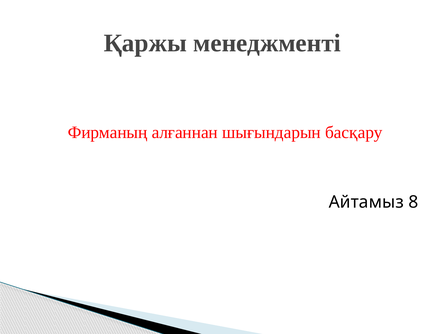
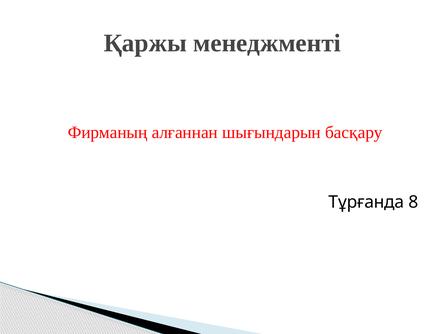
Айтамыз: Айтамыз -> Тұрғанда
